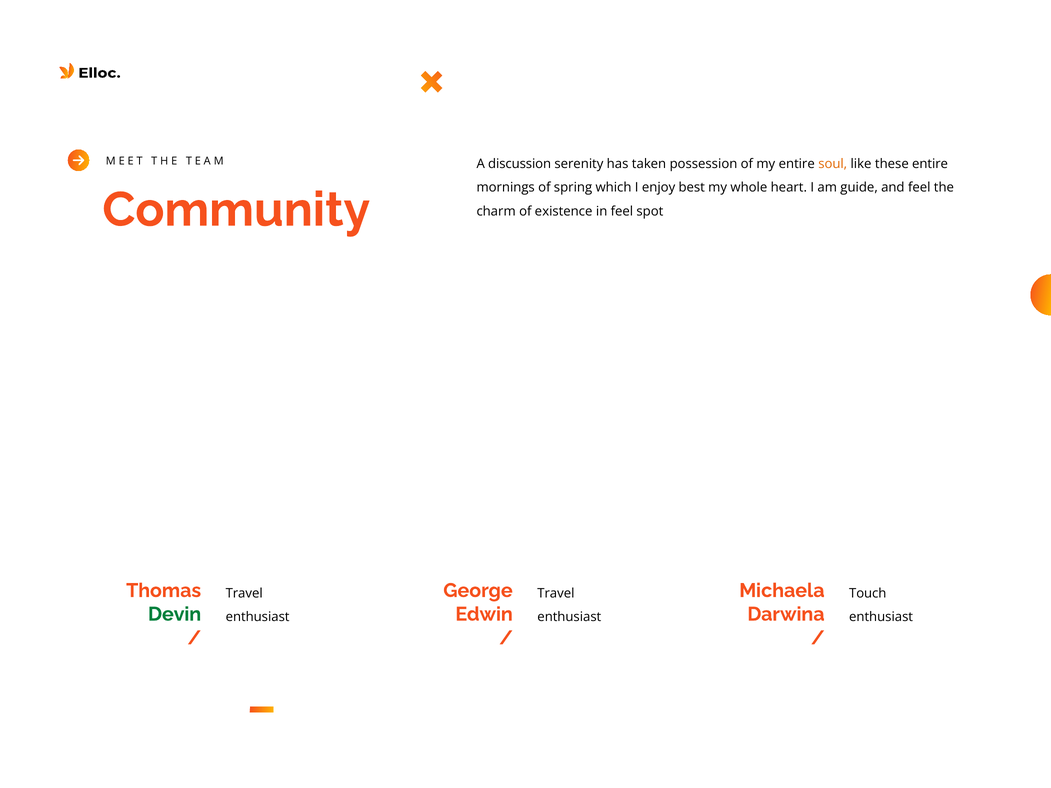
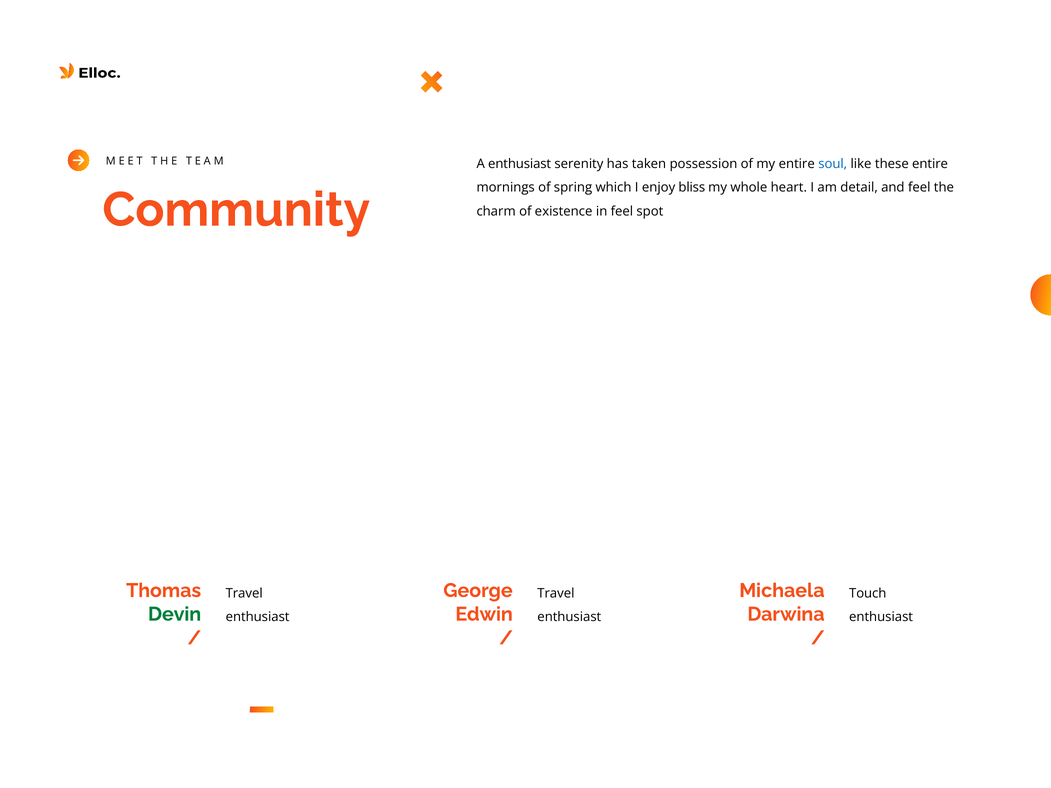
A discussion: discussion -> enthusiast
soul colour: orange -> blue
best: best -> bliss
guide: guide -> detail
